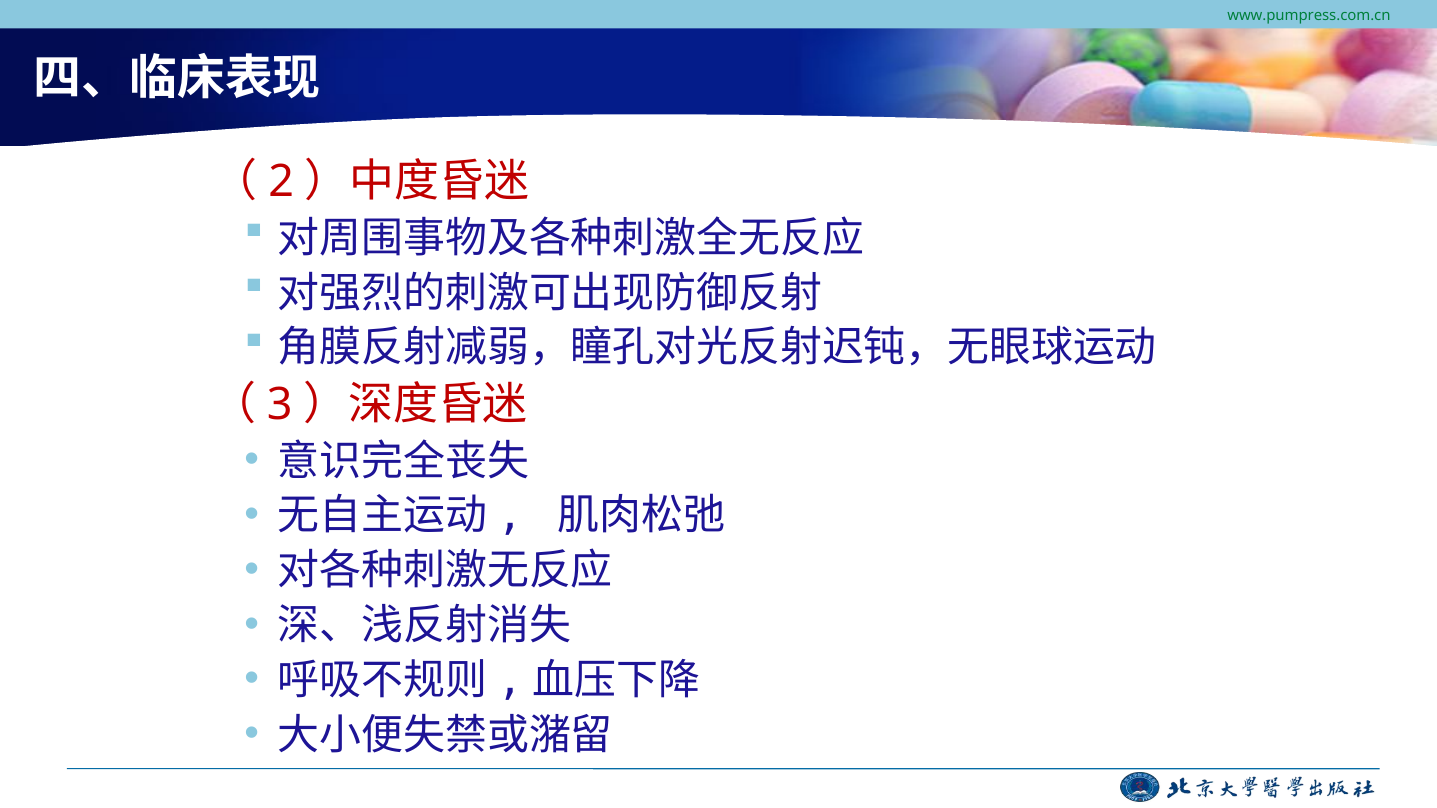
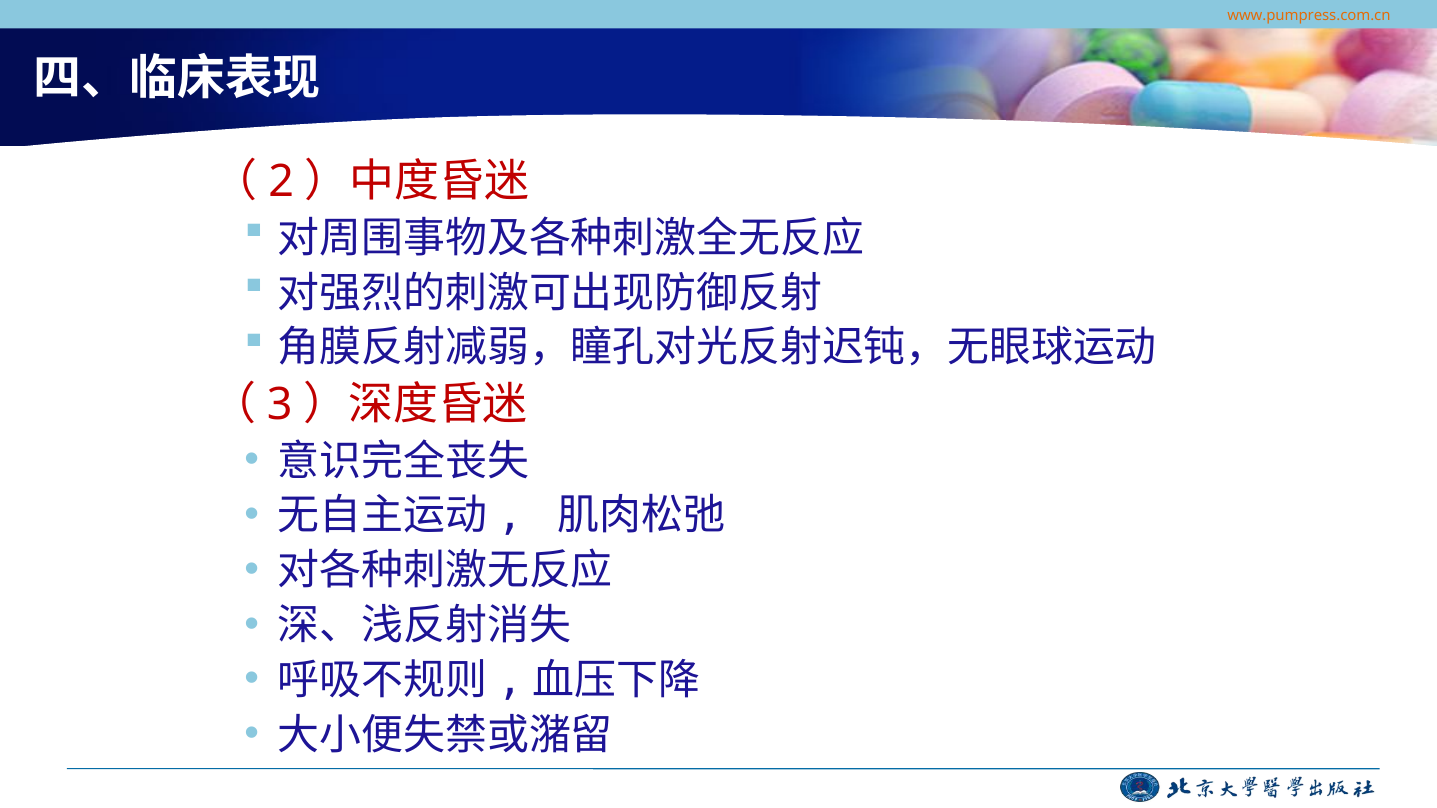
www.pumpress.com.cn colour: green -> orange
